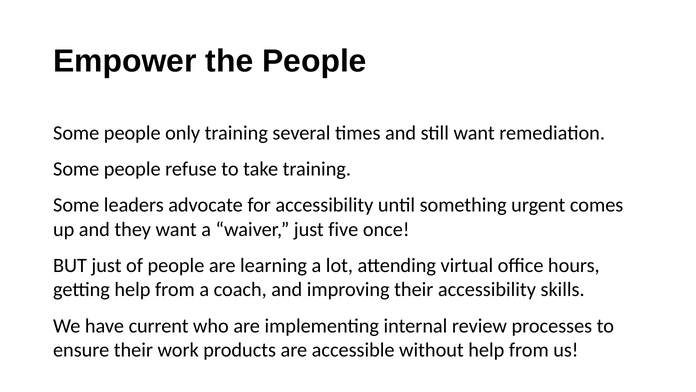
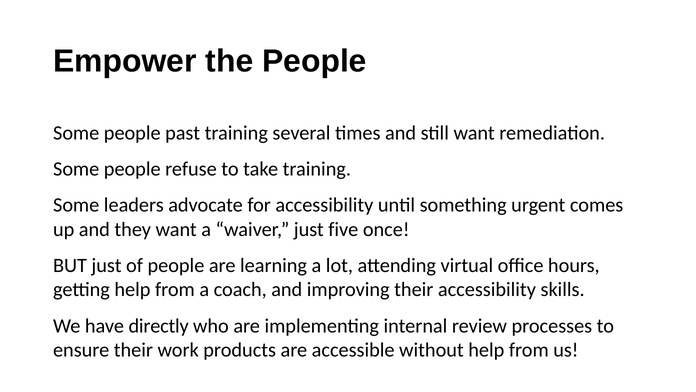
only: only -> past
current: current -> directly
